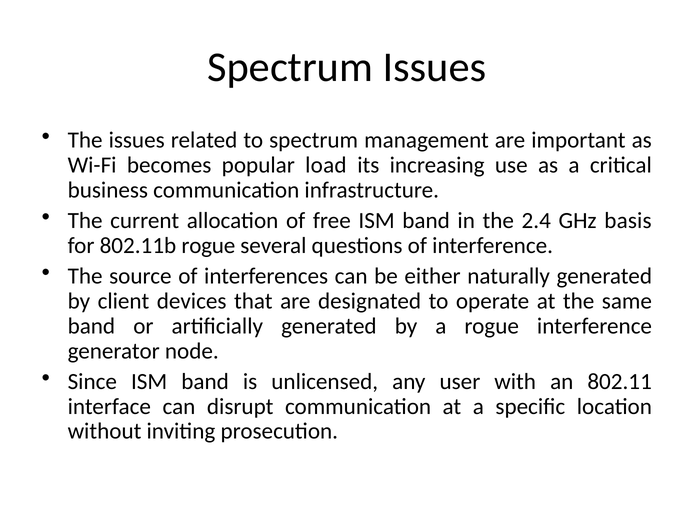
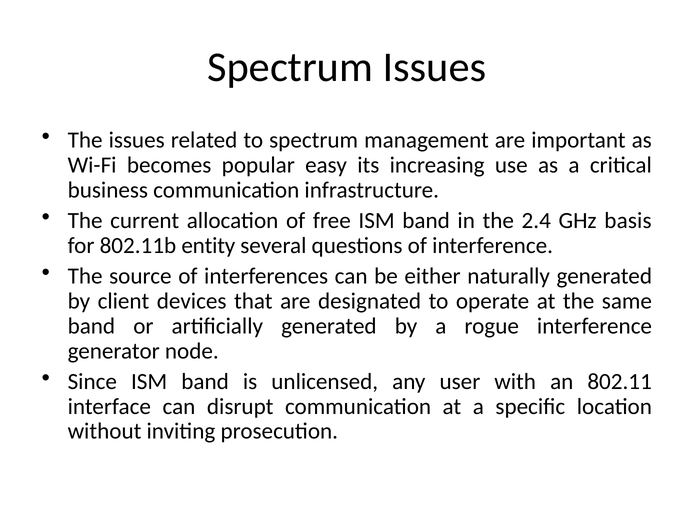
load: load -> easy
802.11b rogue: rogue -> entity
